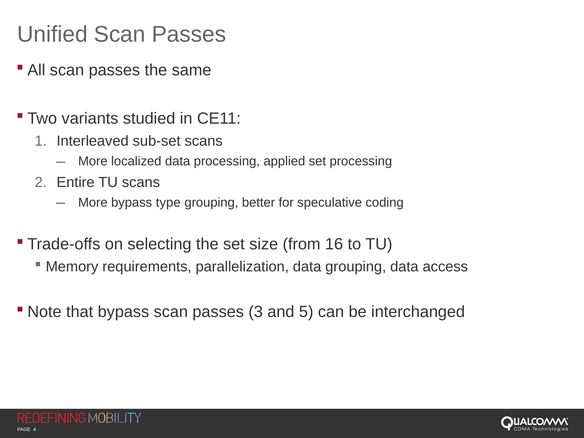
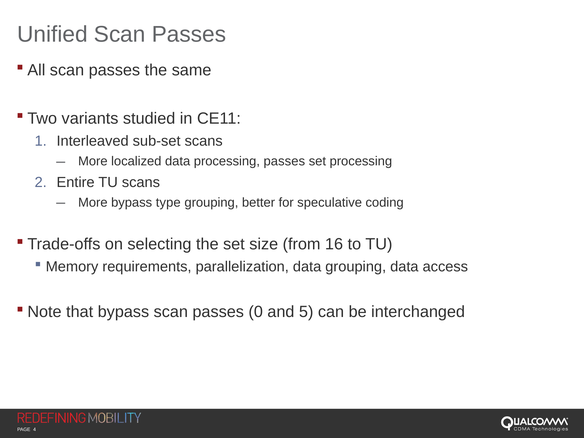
processing applied: applied -> passes
3: 3 -> 0
